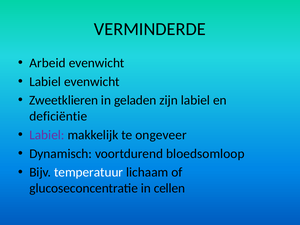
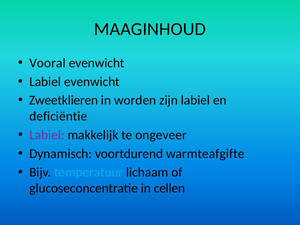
VERMINDERDE: VERMINDERDE -> MAAGINHOUD
Arbeid: Arbeid -> Vooral
geladen: geladen -> worden
bloedsomloop: bloedsomloop -> warmteafgifte
temperatuur colour: white -> light blue
